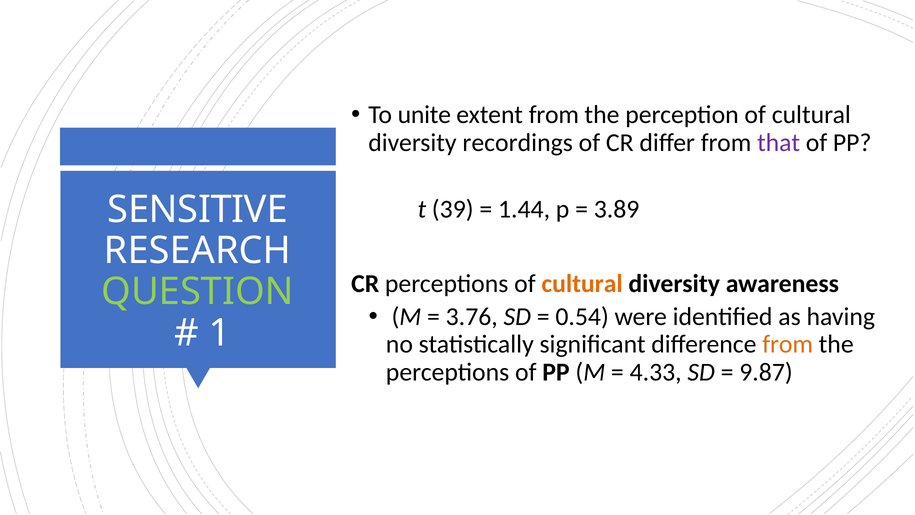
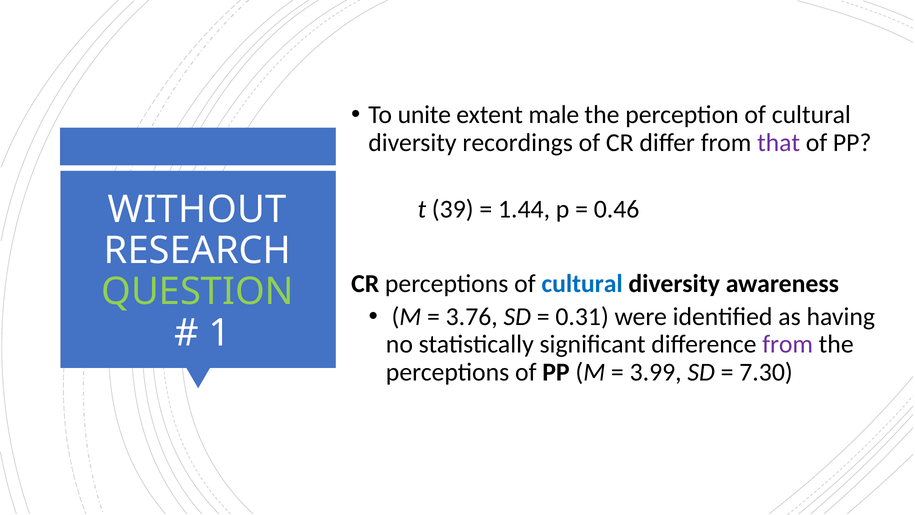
extent from: from -> male
3.89: 3.89 -> 0.46
SENSITIVE: SENSITIVE -> WITHOUT
cultural at (582, 284) colour: orange -> blue
0.54: 0.54 -> 0.31
from at (788, 344) colour: orange -> purple
4.33: 4.33 -> 3.99
9.87: 9.87 -> 7.30
